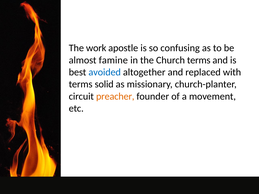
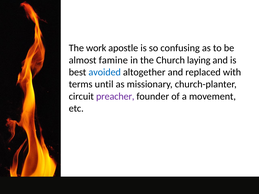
Church terms: terms -> laying
solid: solid -> until
preacher colour: orange -> purple
